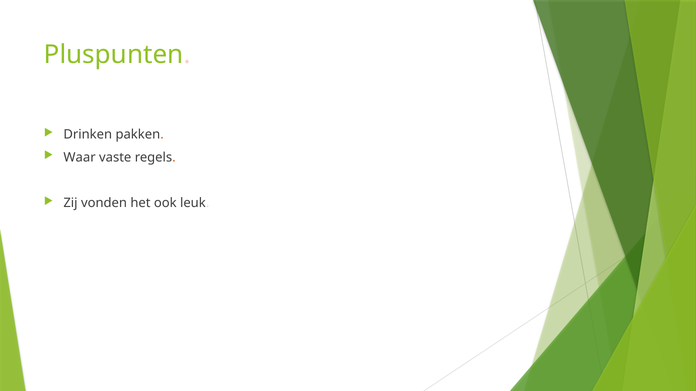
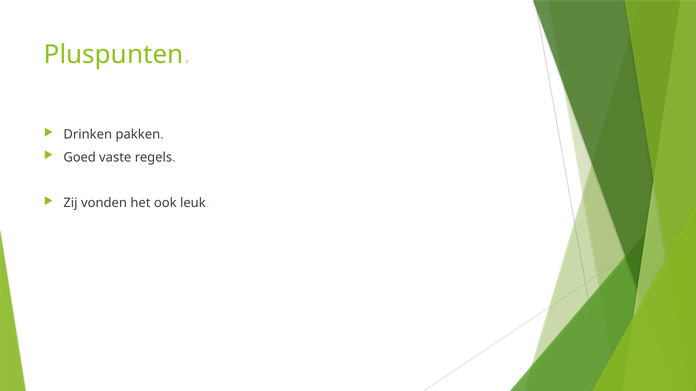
Waar: Waar -> Goed
